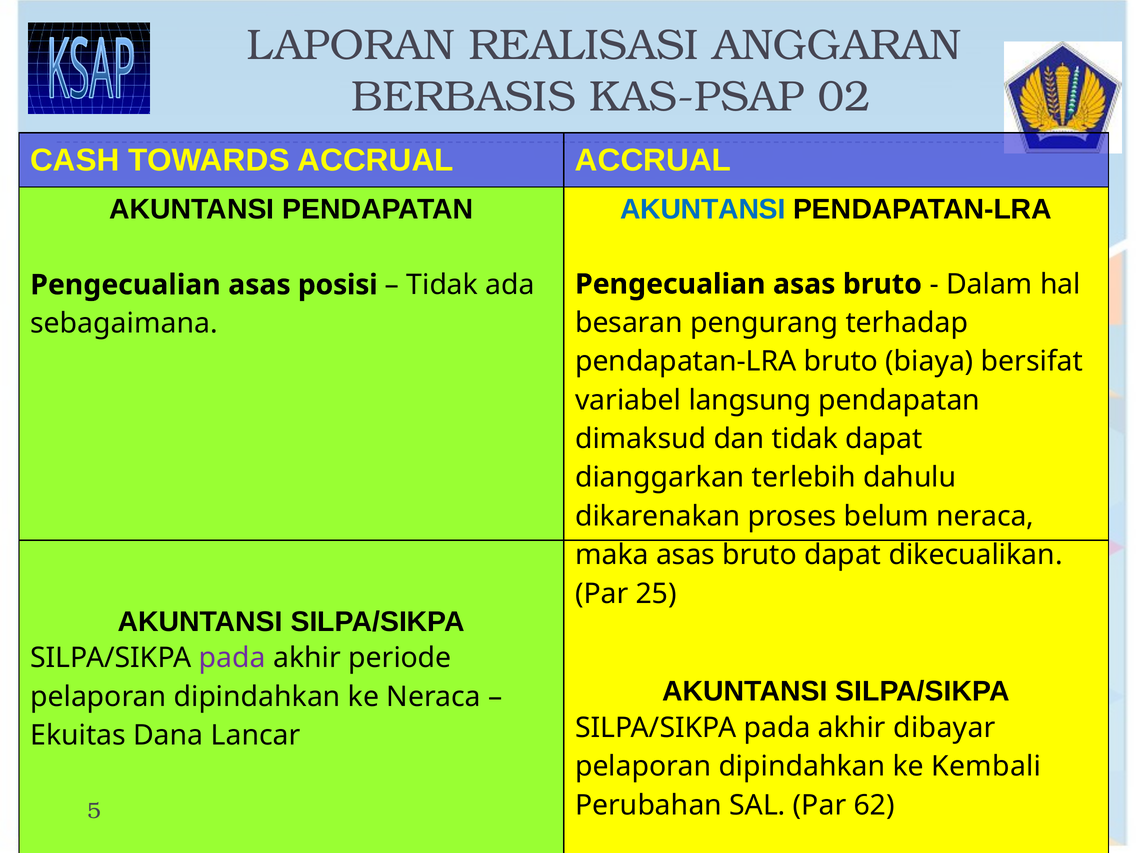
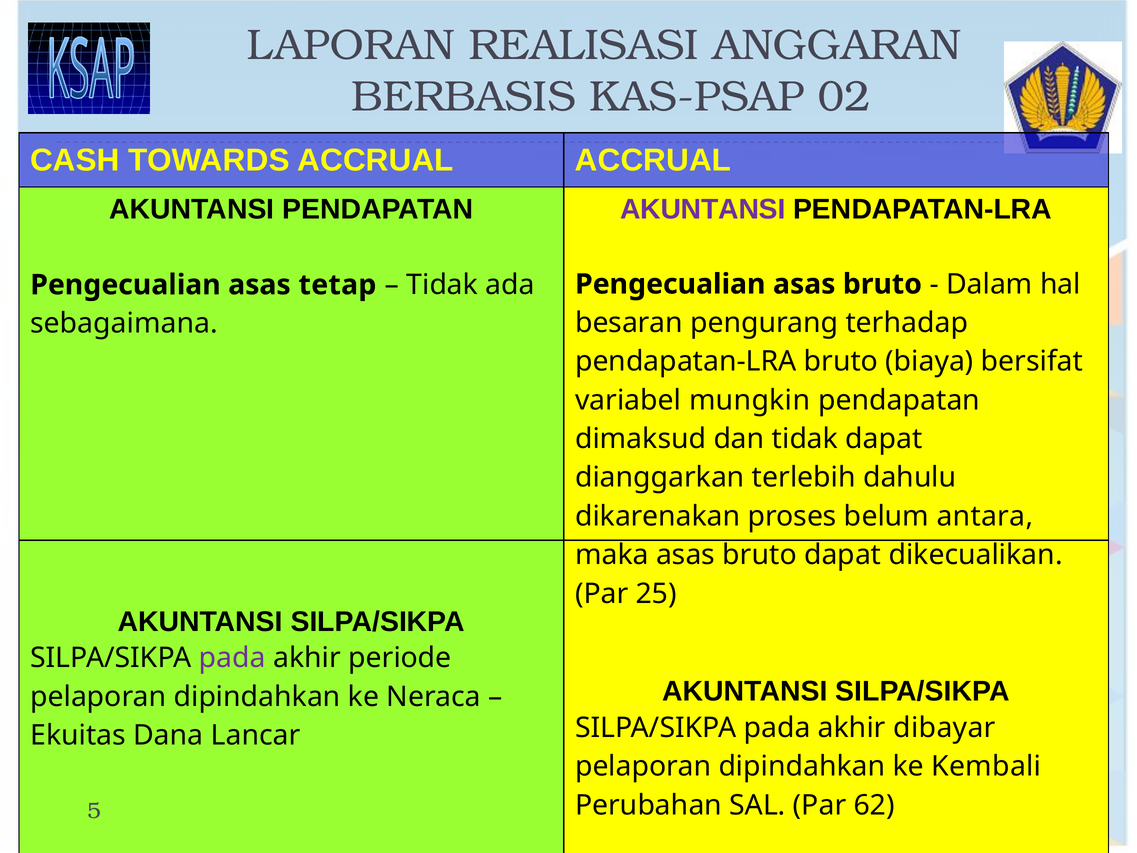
AKUNTANSI at (703, 209) colour: blue -> purple
posisi: posisi -> tetap
langsung: langsung -> mungkin
belum neraca: neraca -> antara
